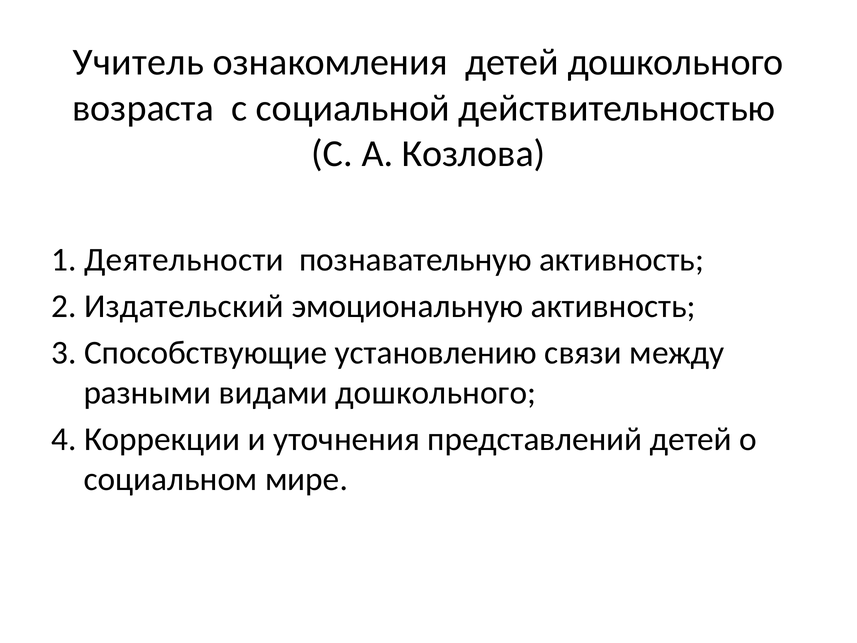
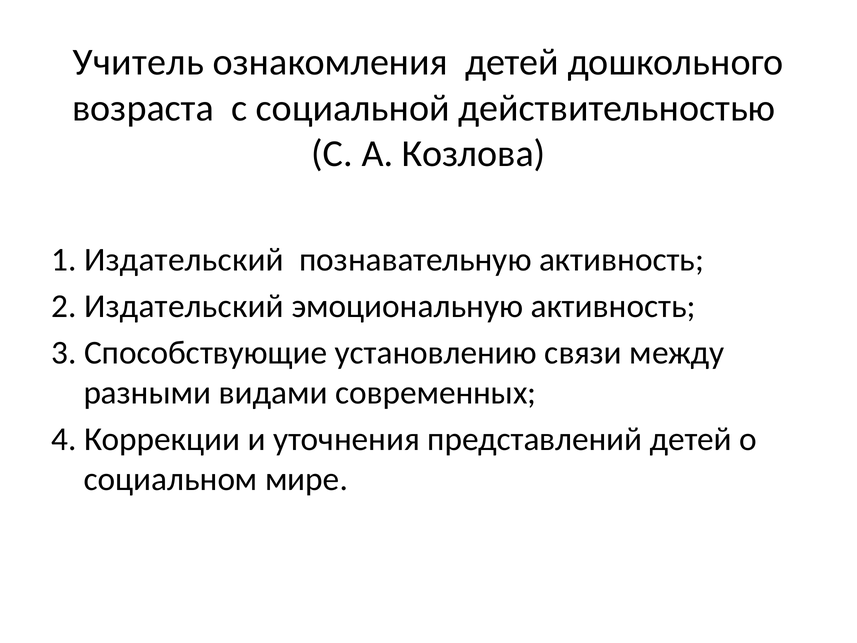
1 Деятельности: Деятельности -> Издательский
видами дошкольного: дошкольного -> современных
